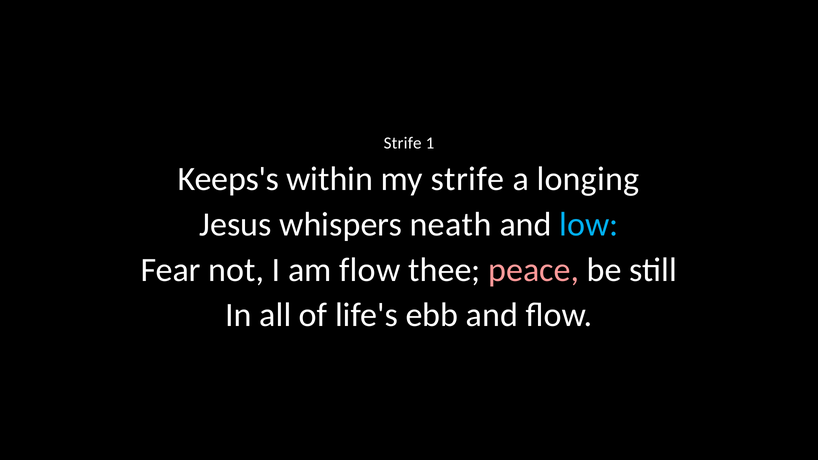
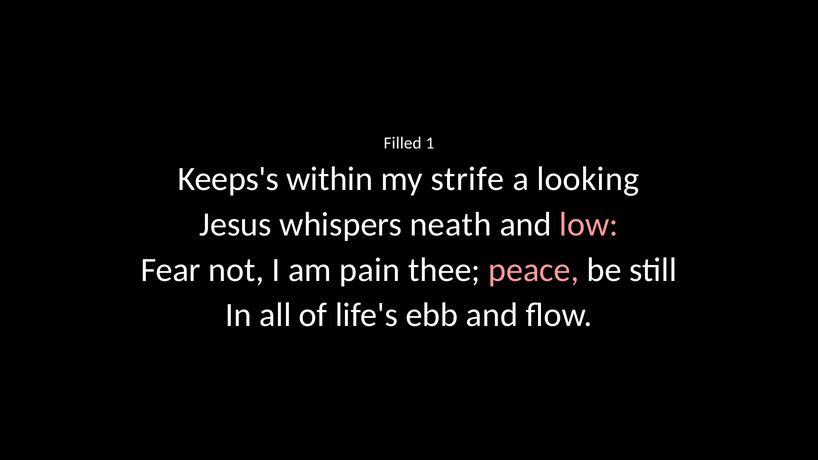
Strife at (403, 143): Strife -> Filled
longing: longing -> looking
low colour: light blue -> pink
am flow: flow -> pain
